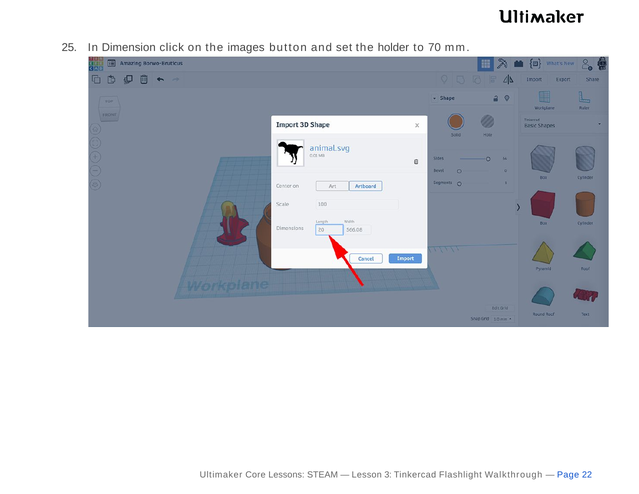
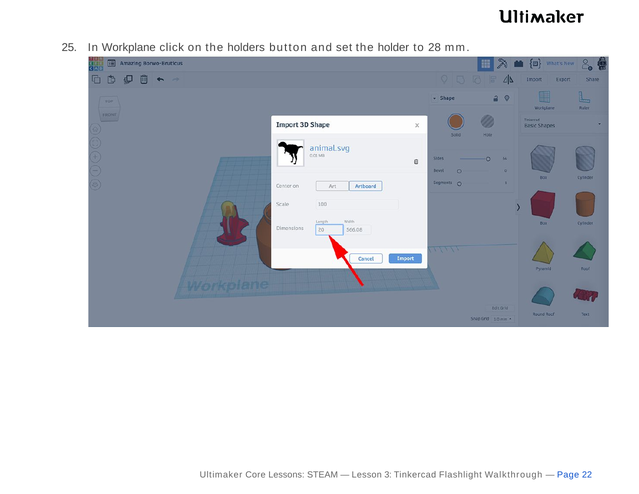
Dimension: Dimension -> Workplane
images: images -> holders
70: 70 -> 28
